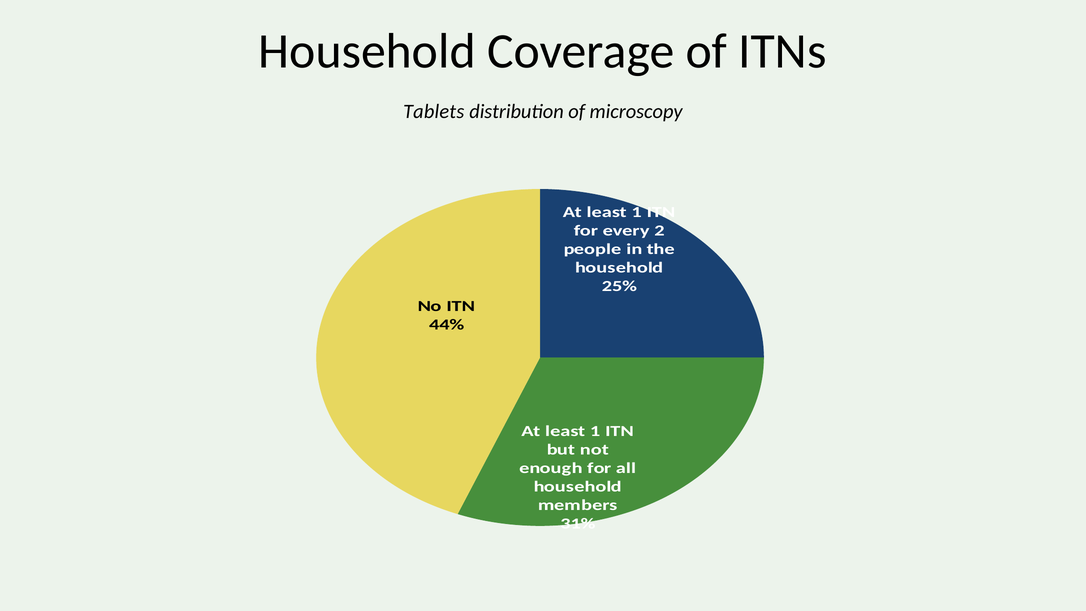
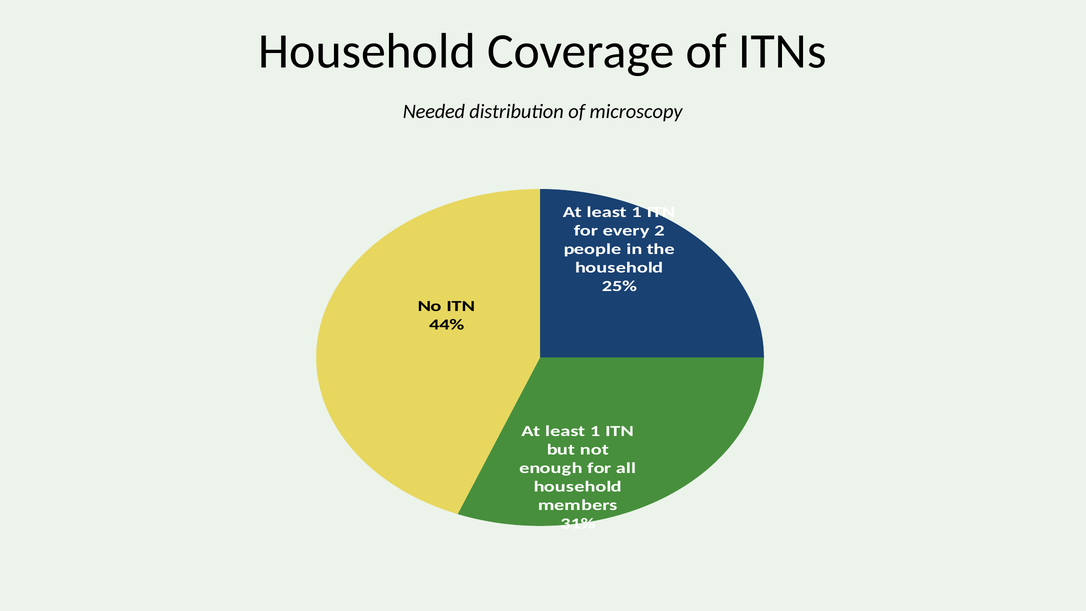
Tablets: Tablets -> Needed
